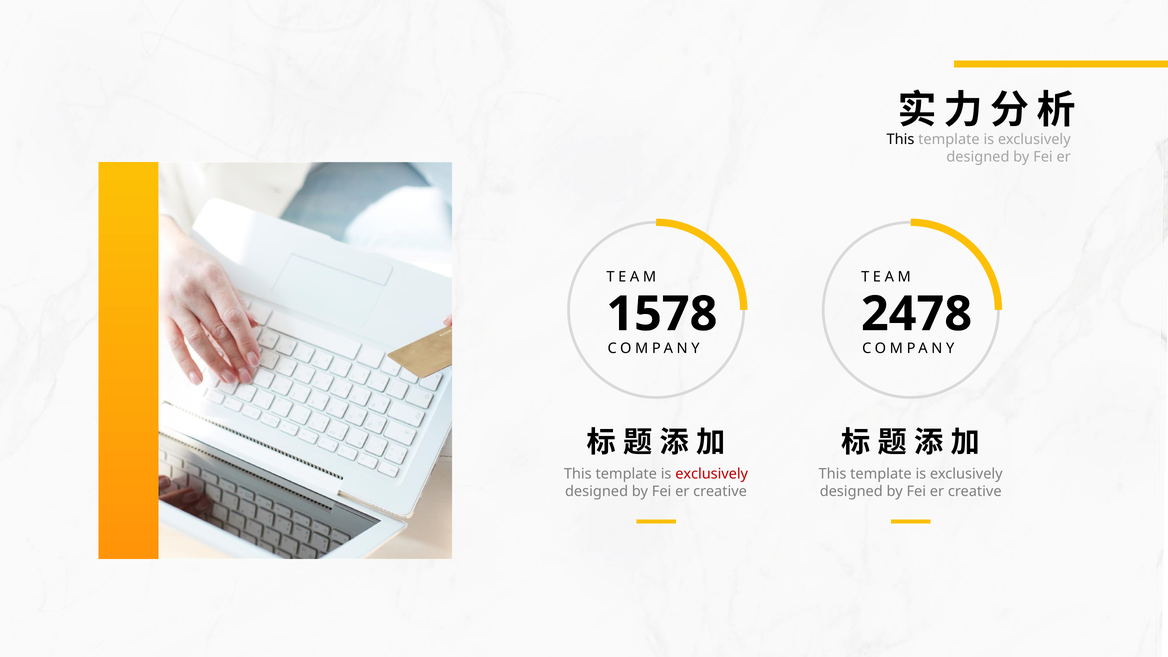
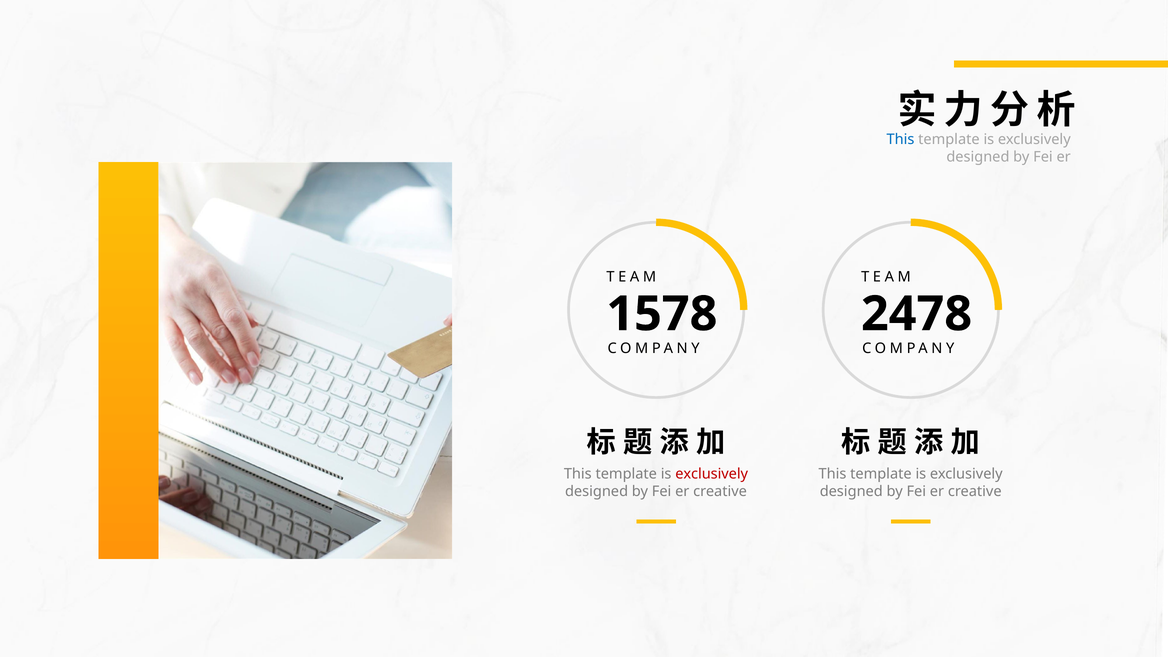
This at (901, 139) colour: black -> blue
